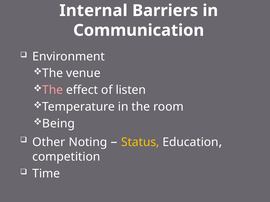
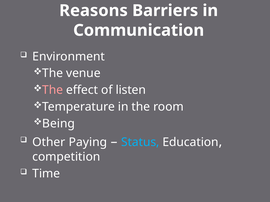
Internal: Internal -> Reasons
Noting: Noting -> Paying
Status colour: yellow -> light blue
